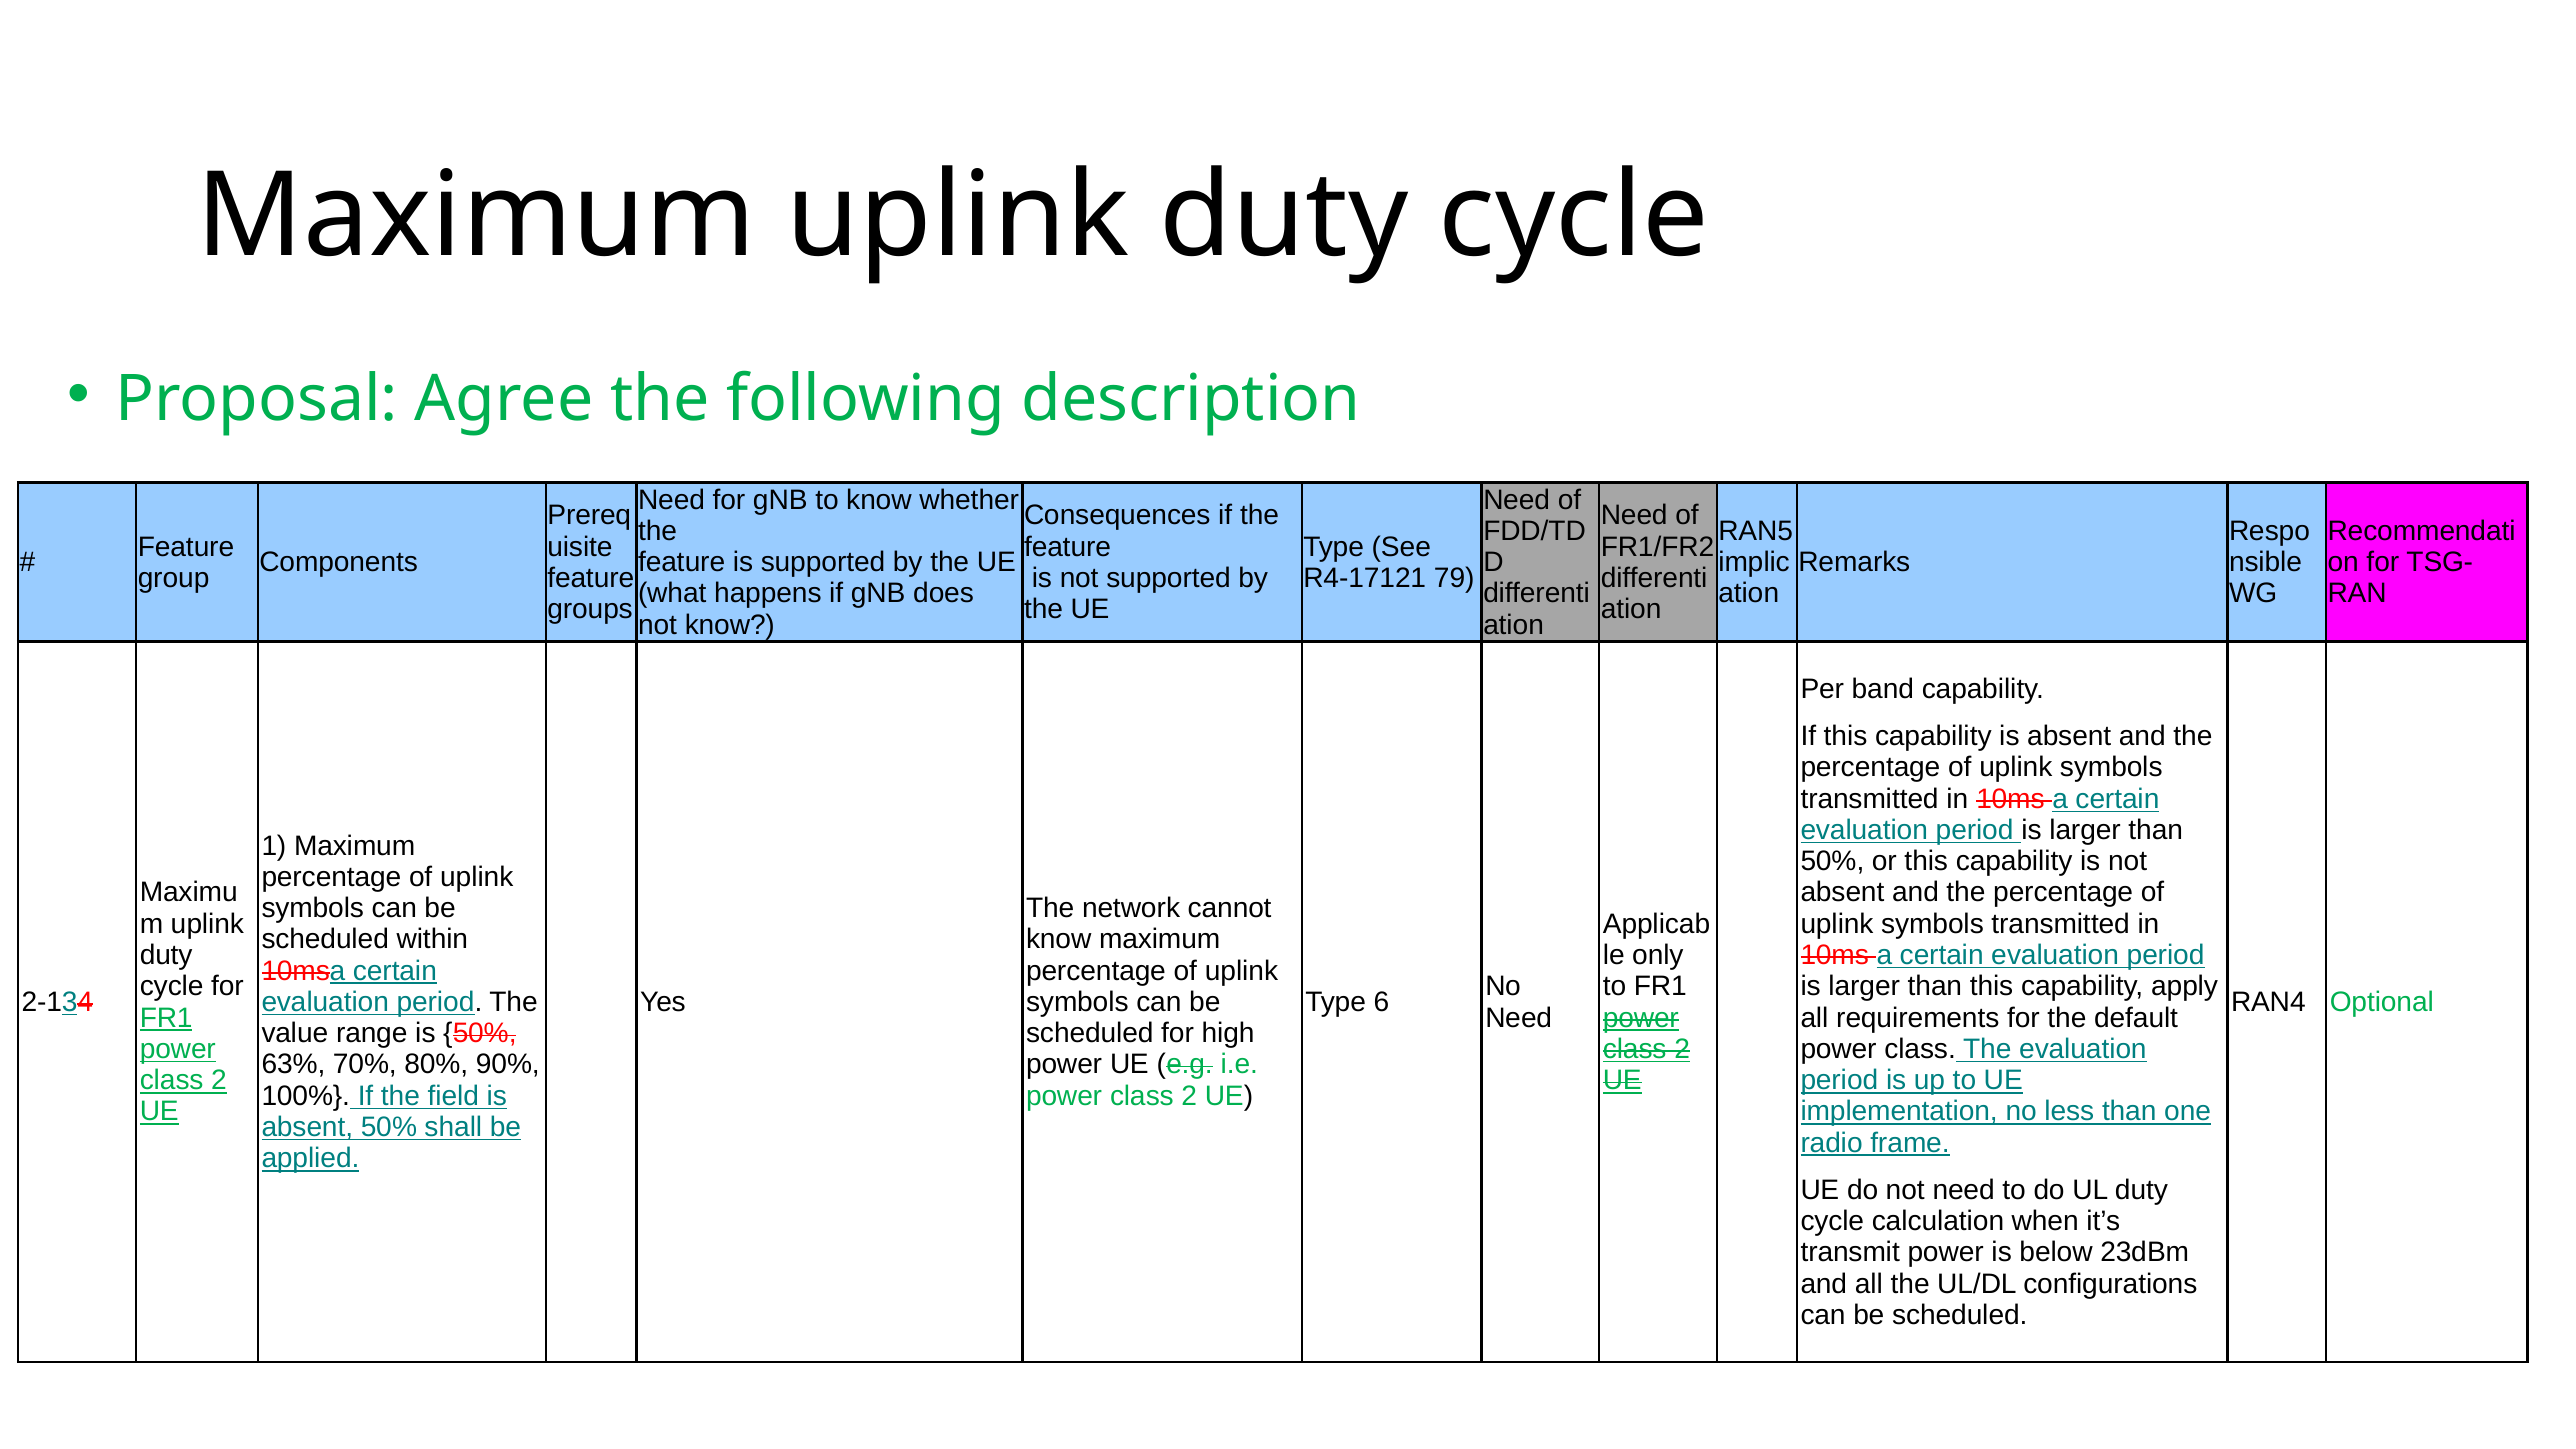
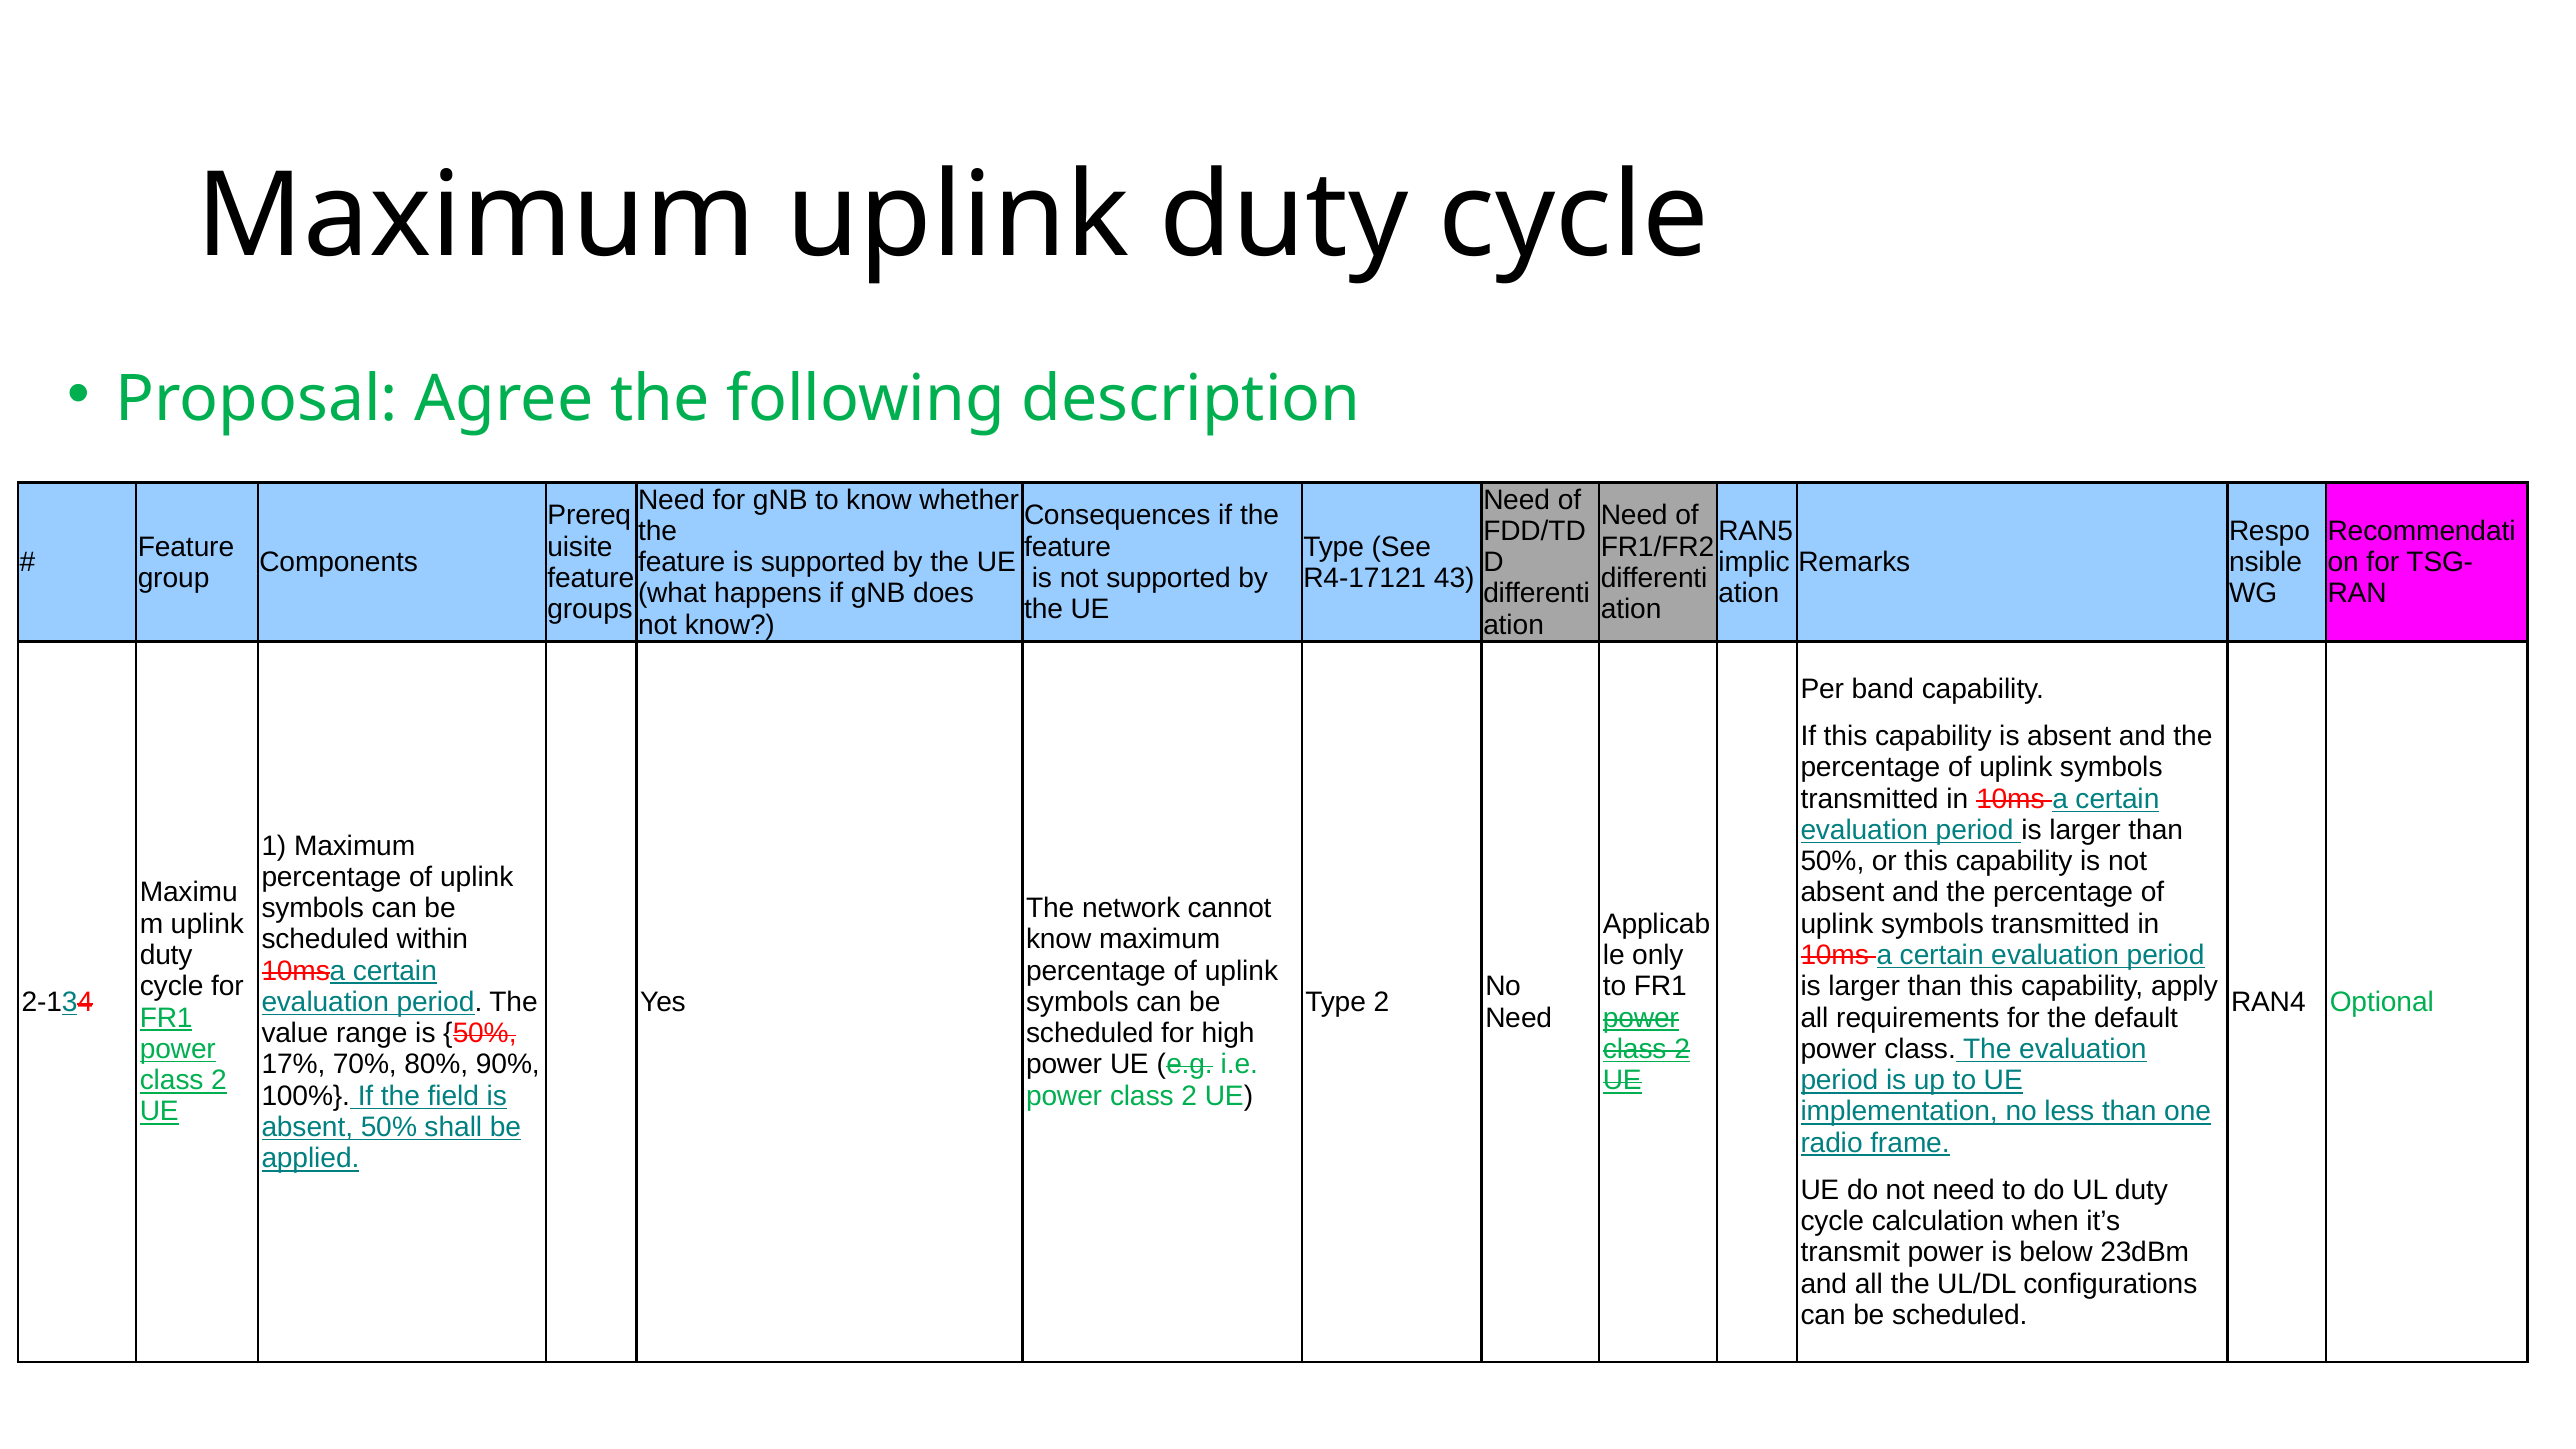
79: 79 -> 43
Type 6: 6 -> 2
63%: 63% -> 17%
